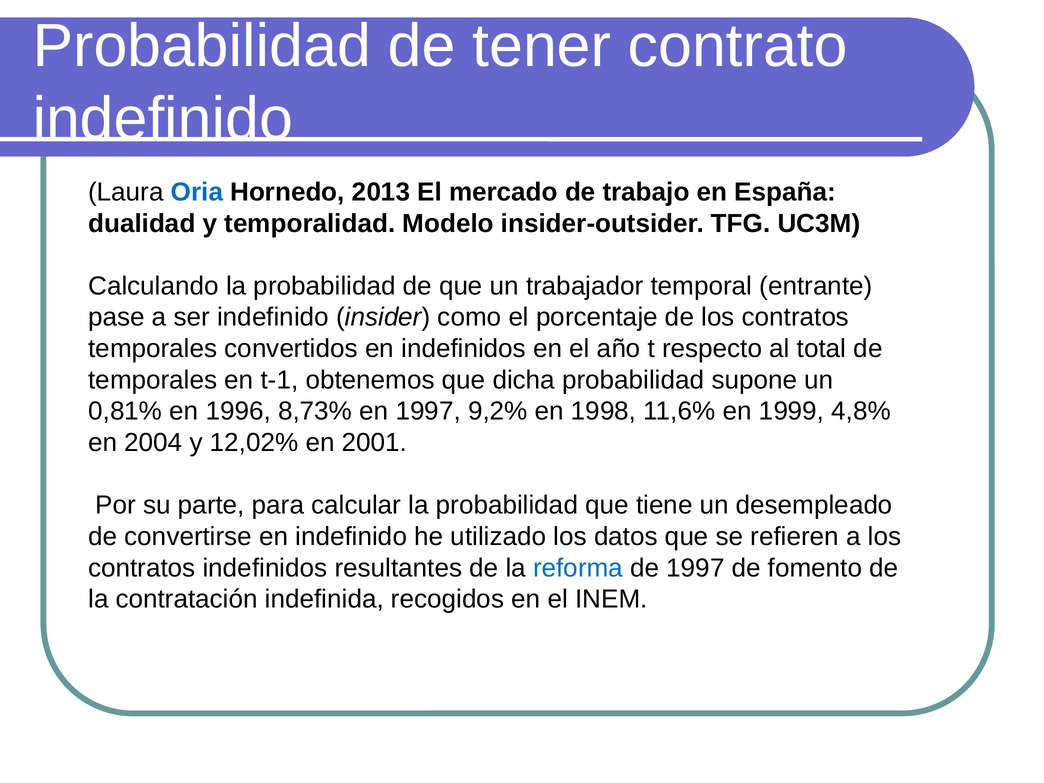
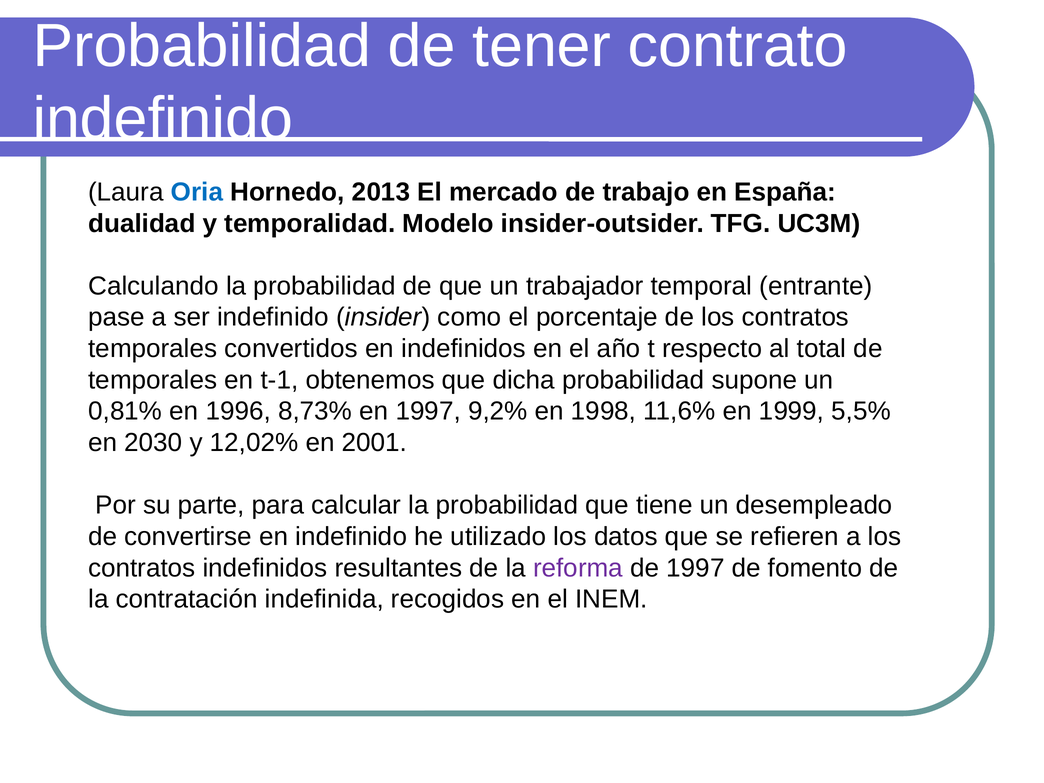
4,8%: 4,8% -> 5,5%
2004: 2004 -> 2030
reforma colour: blue -> purple
